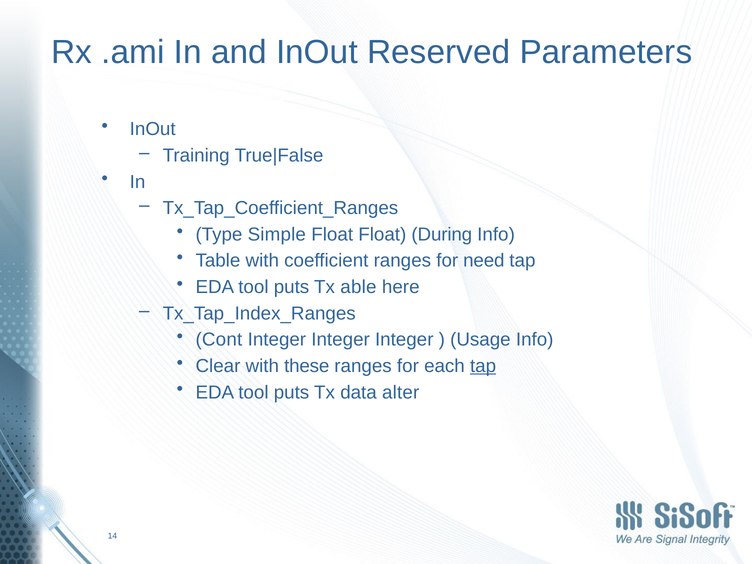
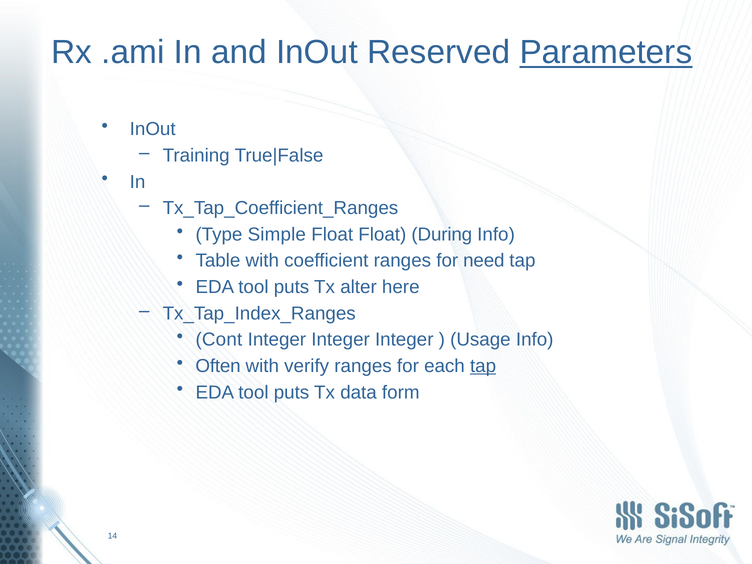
Parameters underline: none -> present
able: able -> alter
Clear: Clear -> Often
these: these -> verify
alter: alter -> form
